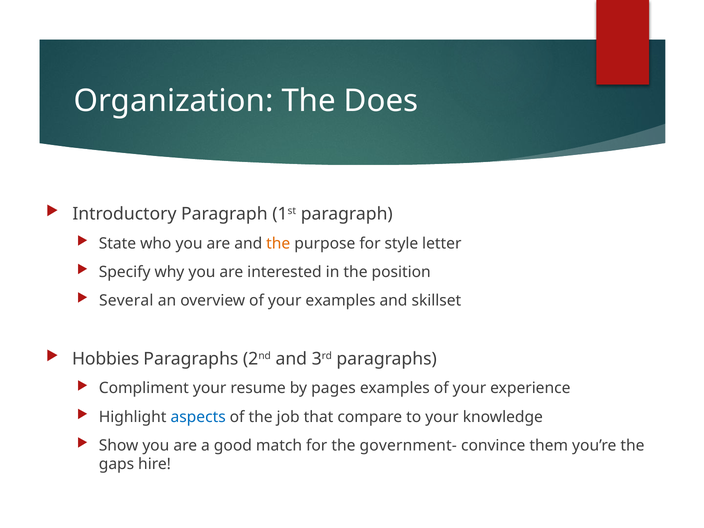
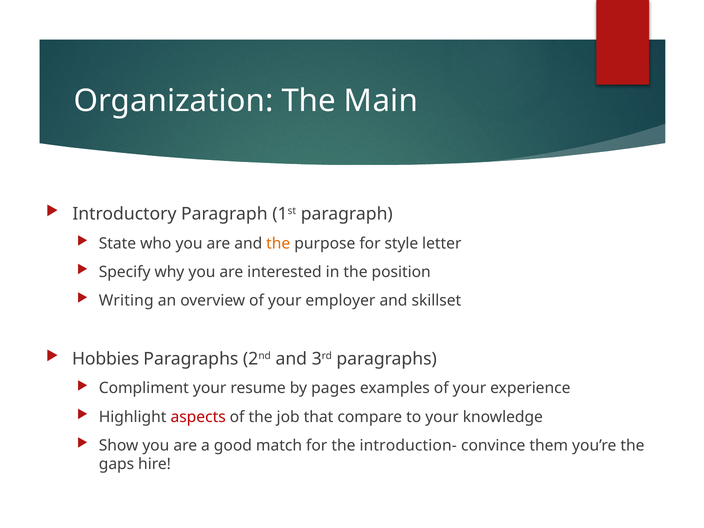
Does: Does -> Main
Several: Several -> Writing
your examples: examples -> employer
aspects colour: blue -> red
government-: government- -> introduction-
